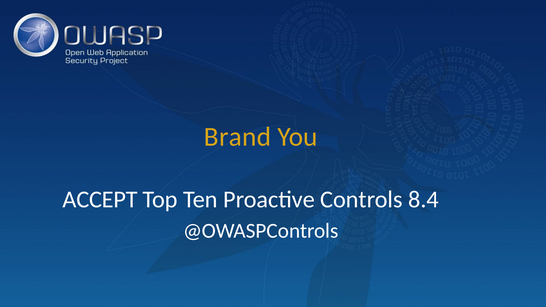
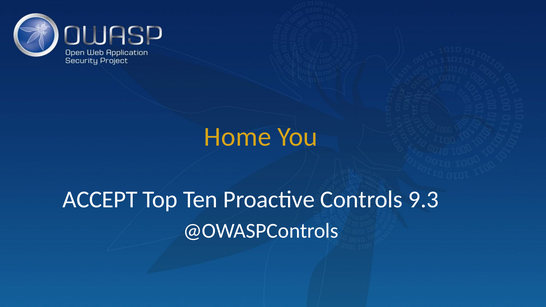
Brand: Brand -> Home
8.4: 8.4 -> 9.3
